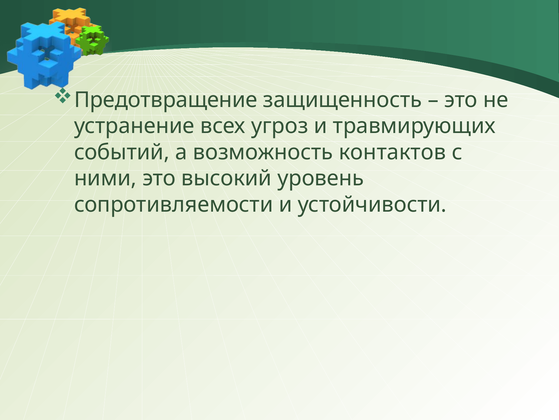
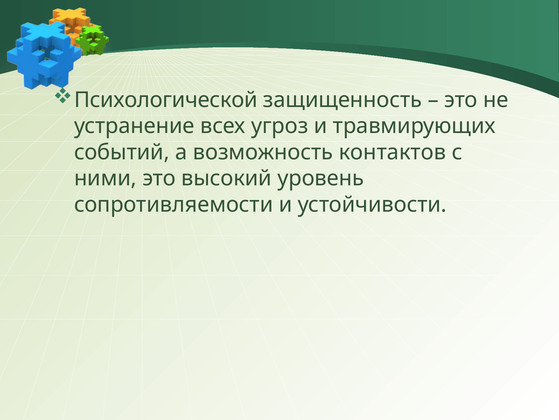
Предотвращение: Предотвращение -> Психологической
